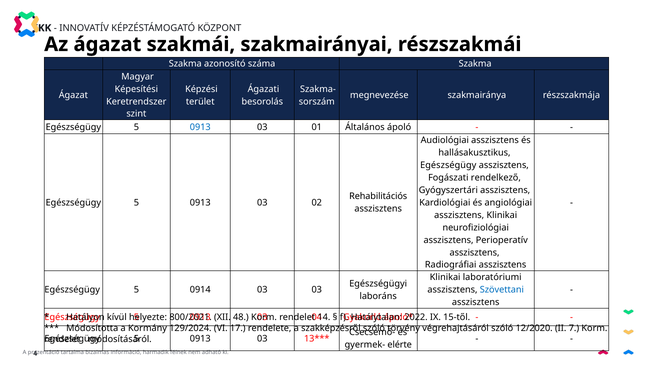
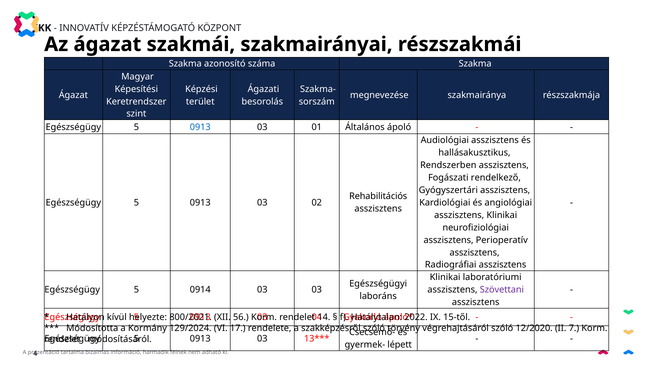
Egészségügy at (448, 165): Egészségügy -> Rendszerben
Szövettani colour: blue -> purple
48: 48 -> 56
elérte: elérte -> lépett
